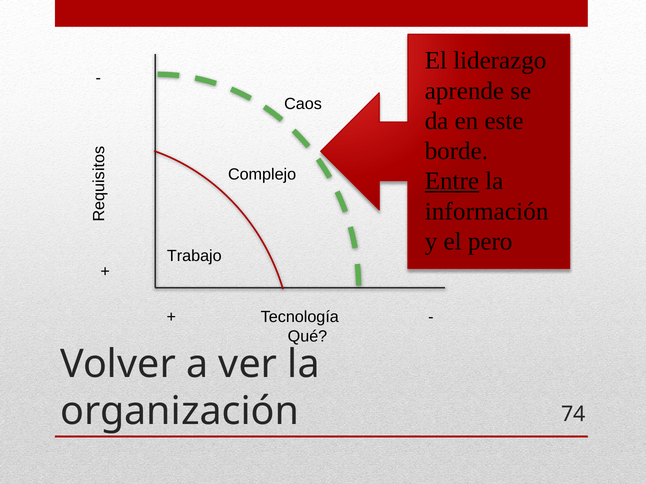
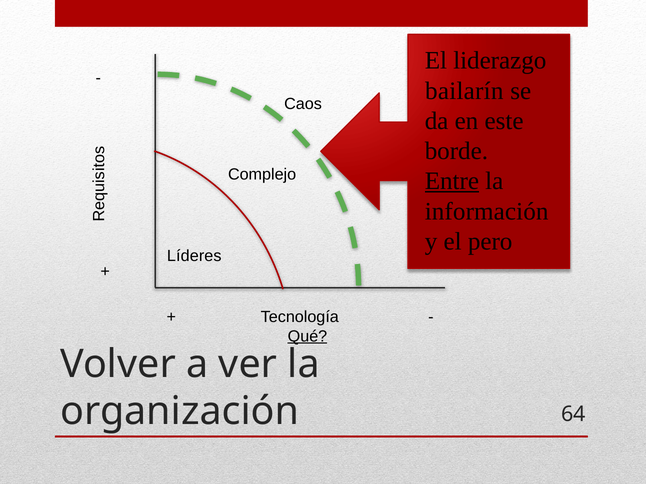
aprende: aprende -> bailarín
Trabajo: Trabajo -> Líderes
Qué underline: none -> present
74: 74 -> 64
